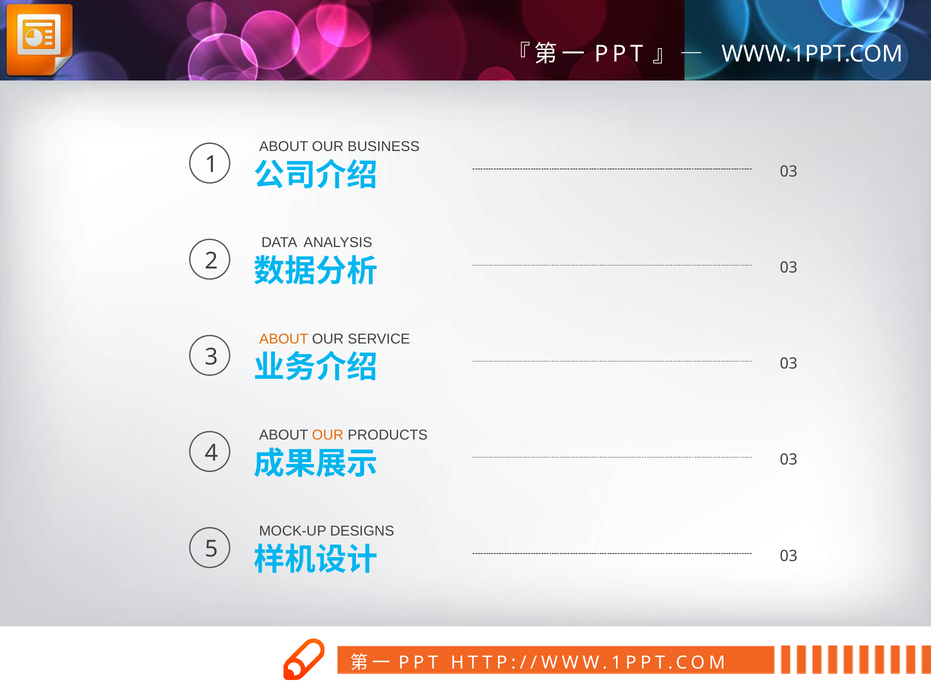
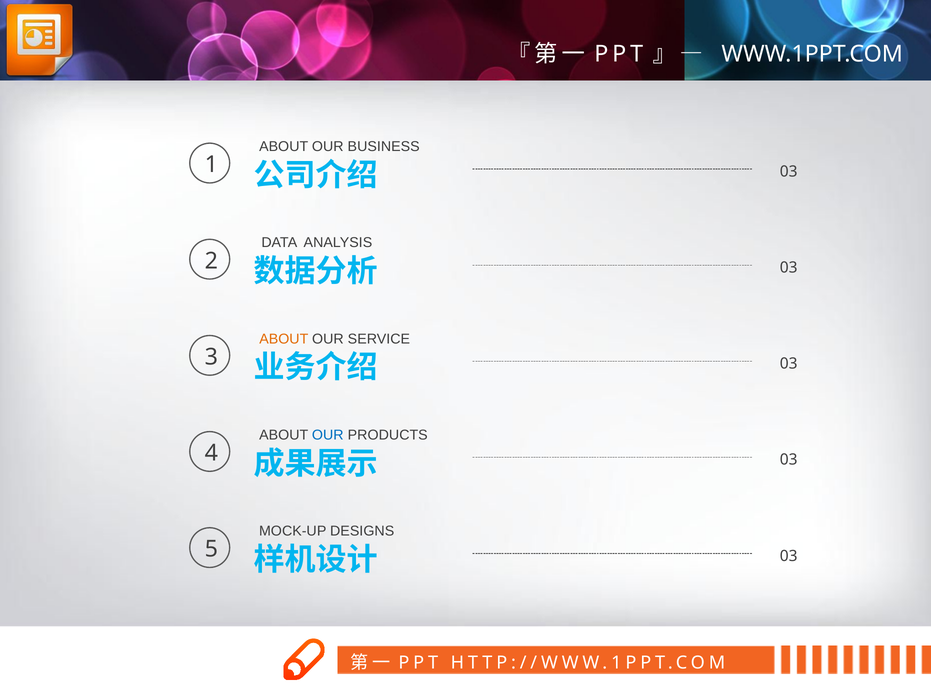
OUR at (328, 435) colour: orange -> blue
